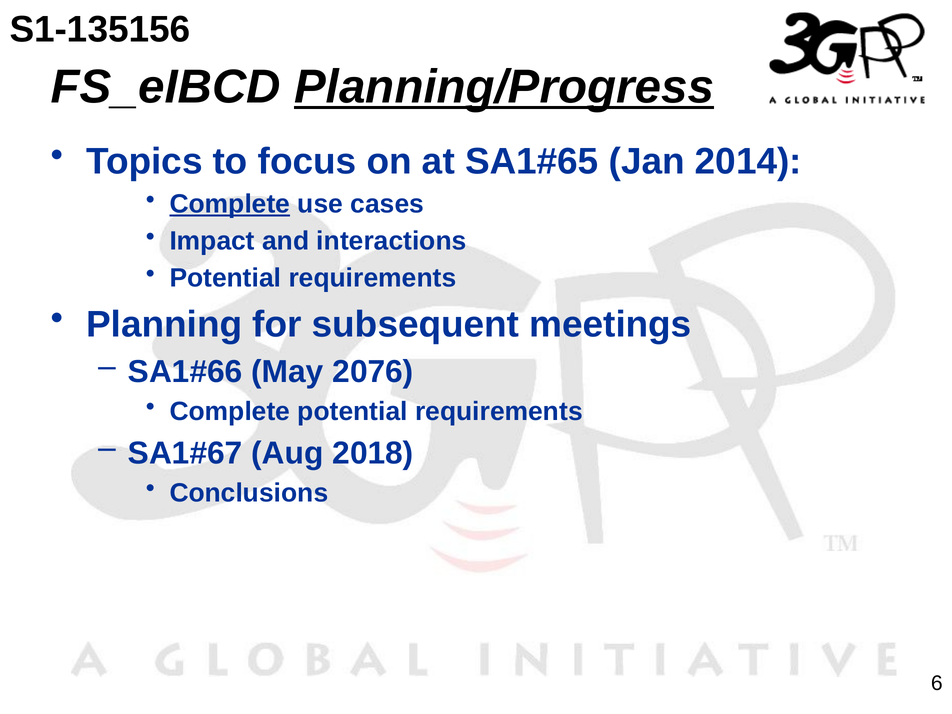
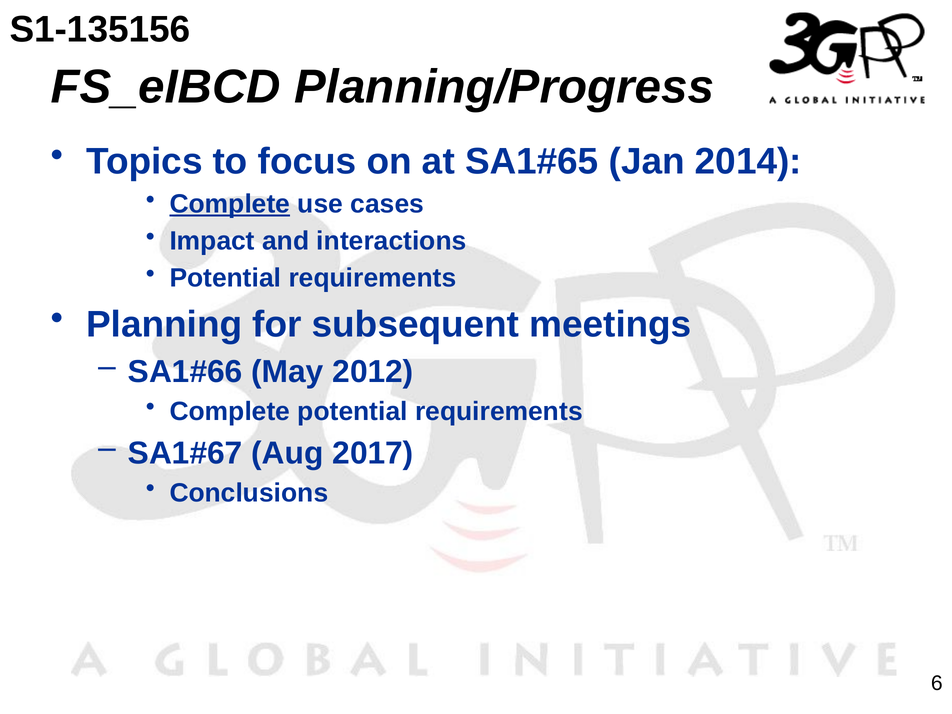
Planning/Progress underline: present -> none
2076: 2076 -> 2012
2018: 2018 -> 2017
